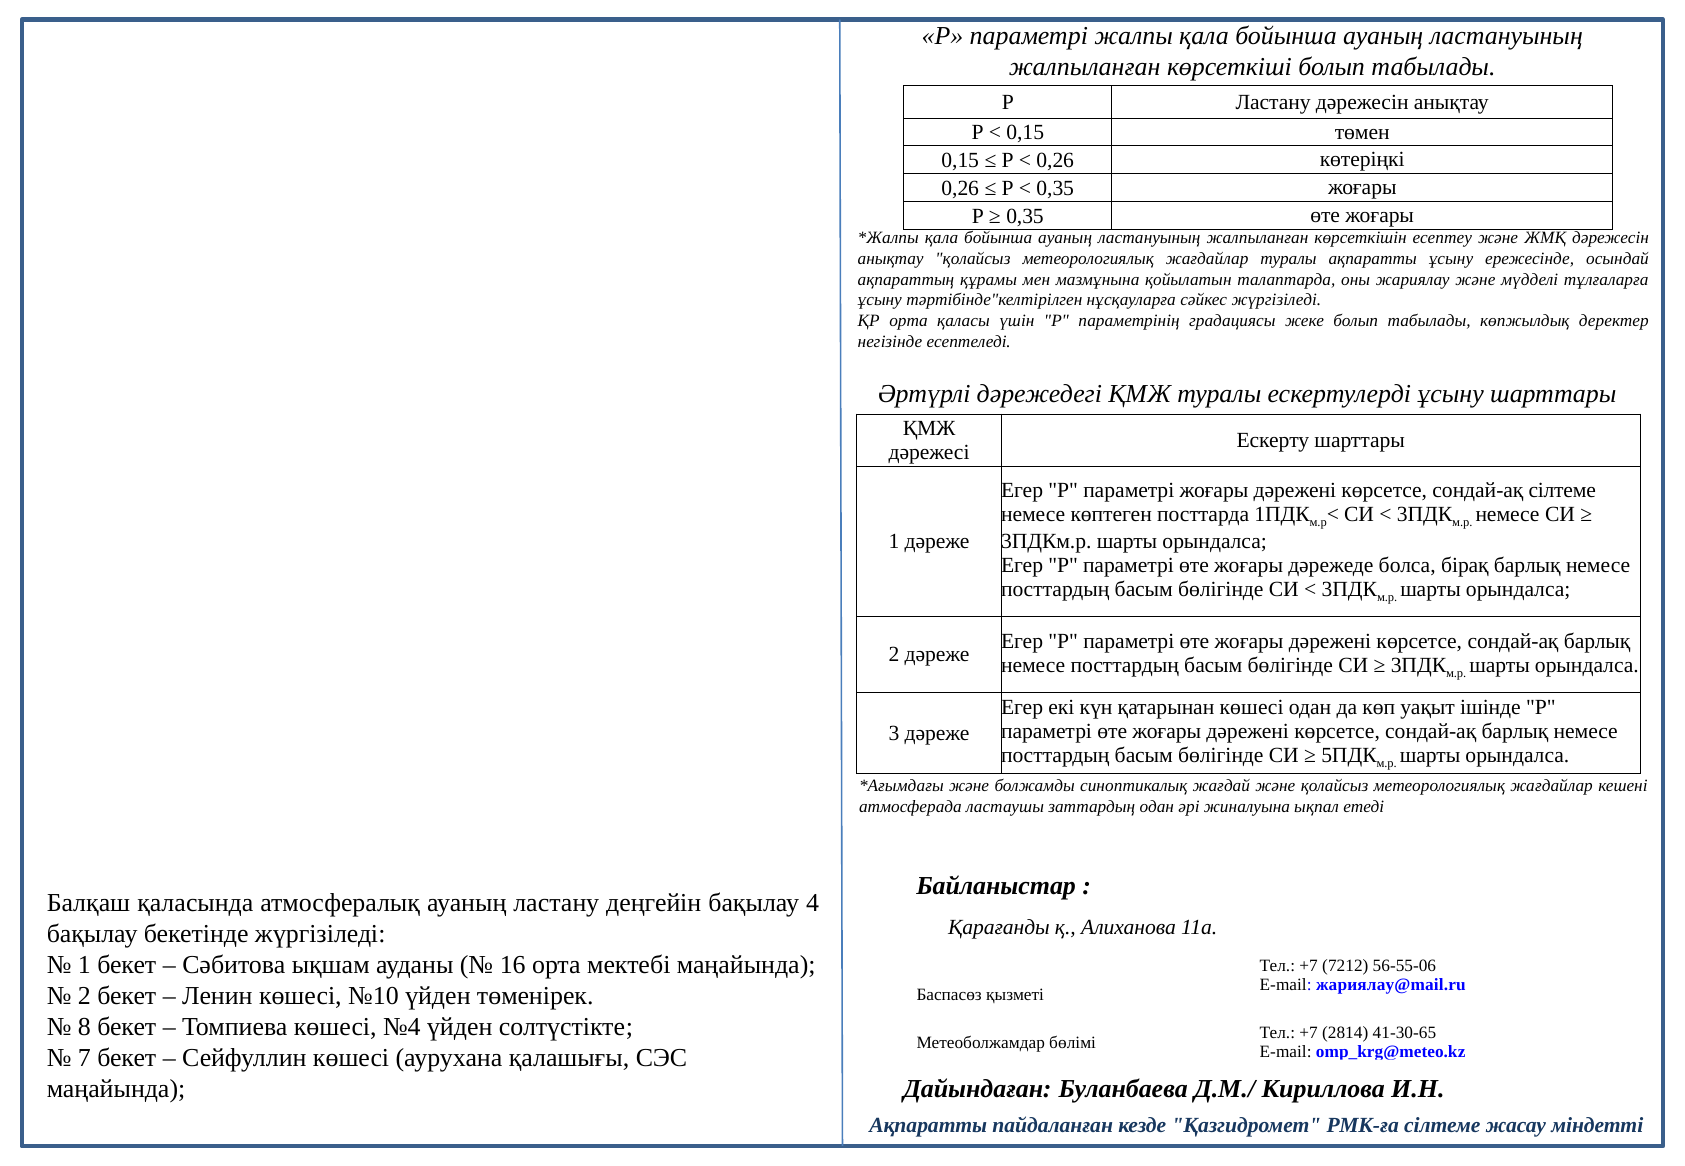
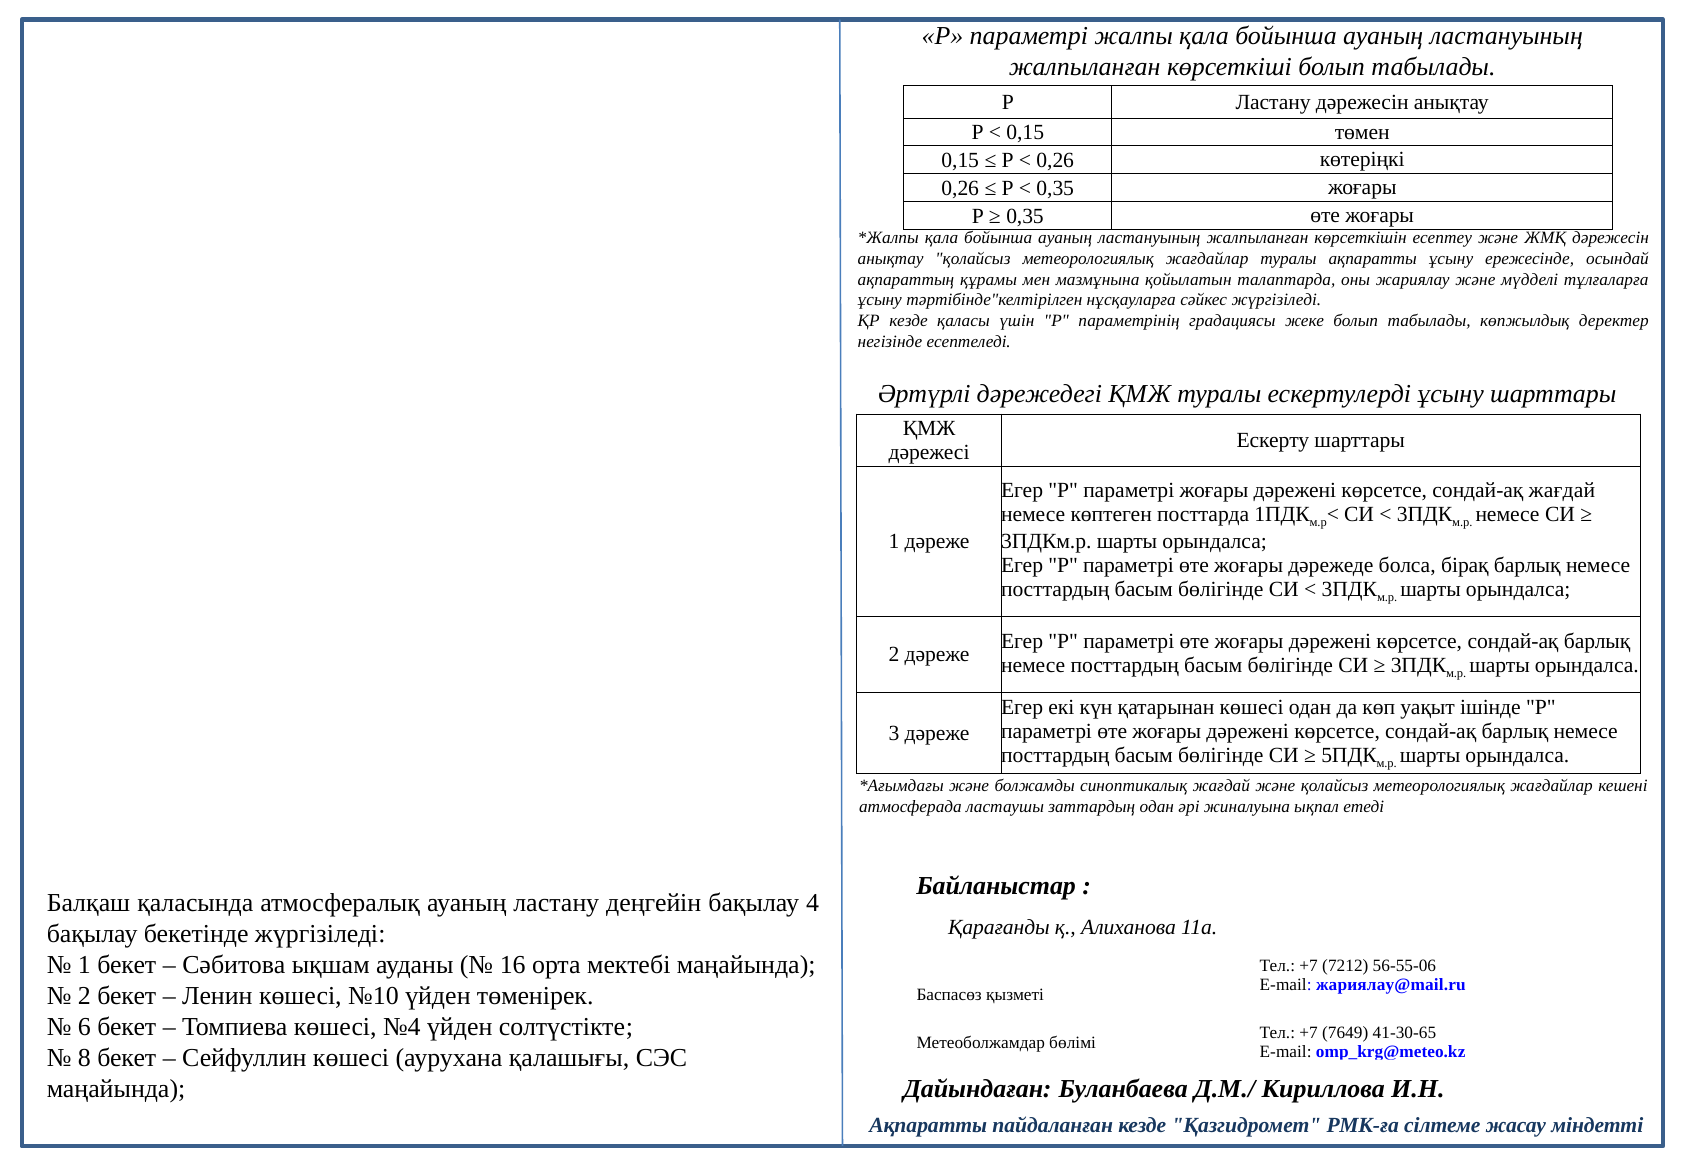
ҚР орта: орта -> кезде
сондай-ақ сілтеме: сілтеме -> жағдай
8: 8 -> 6
2814: 2814 -> 7649
7: 7 -> 8
